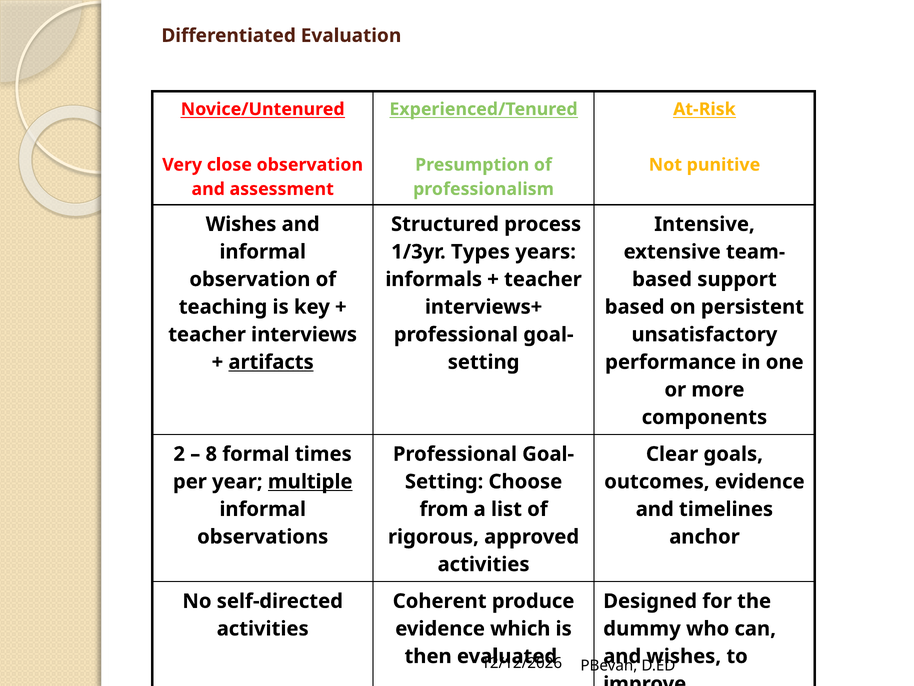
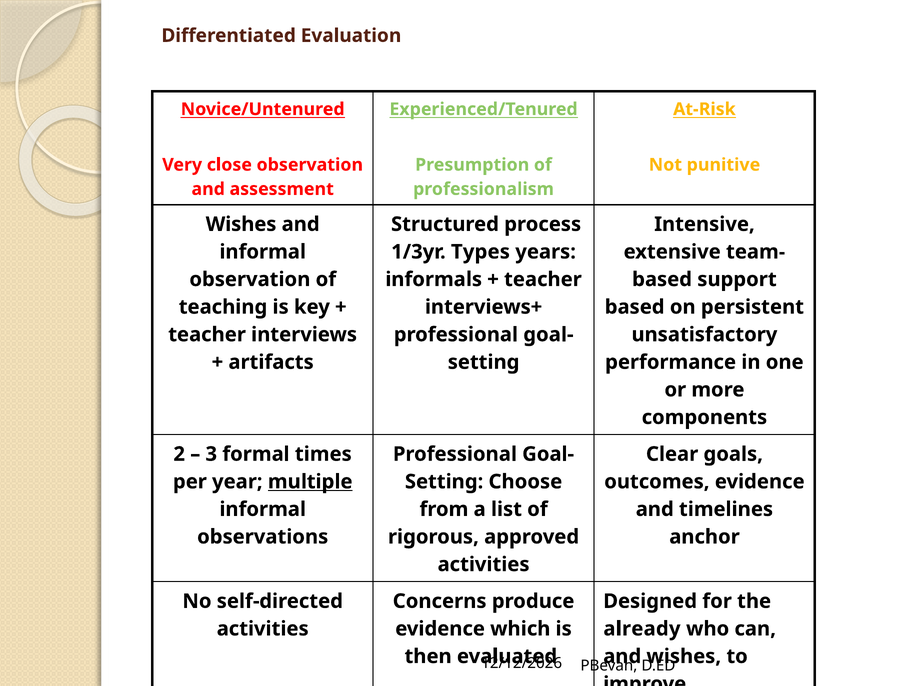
artifacts underline: present -> none
8: 8 -> 3
Coherent: Coherent -> Concerns
dummy: dummy -> already
